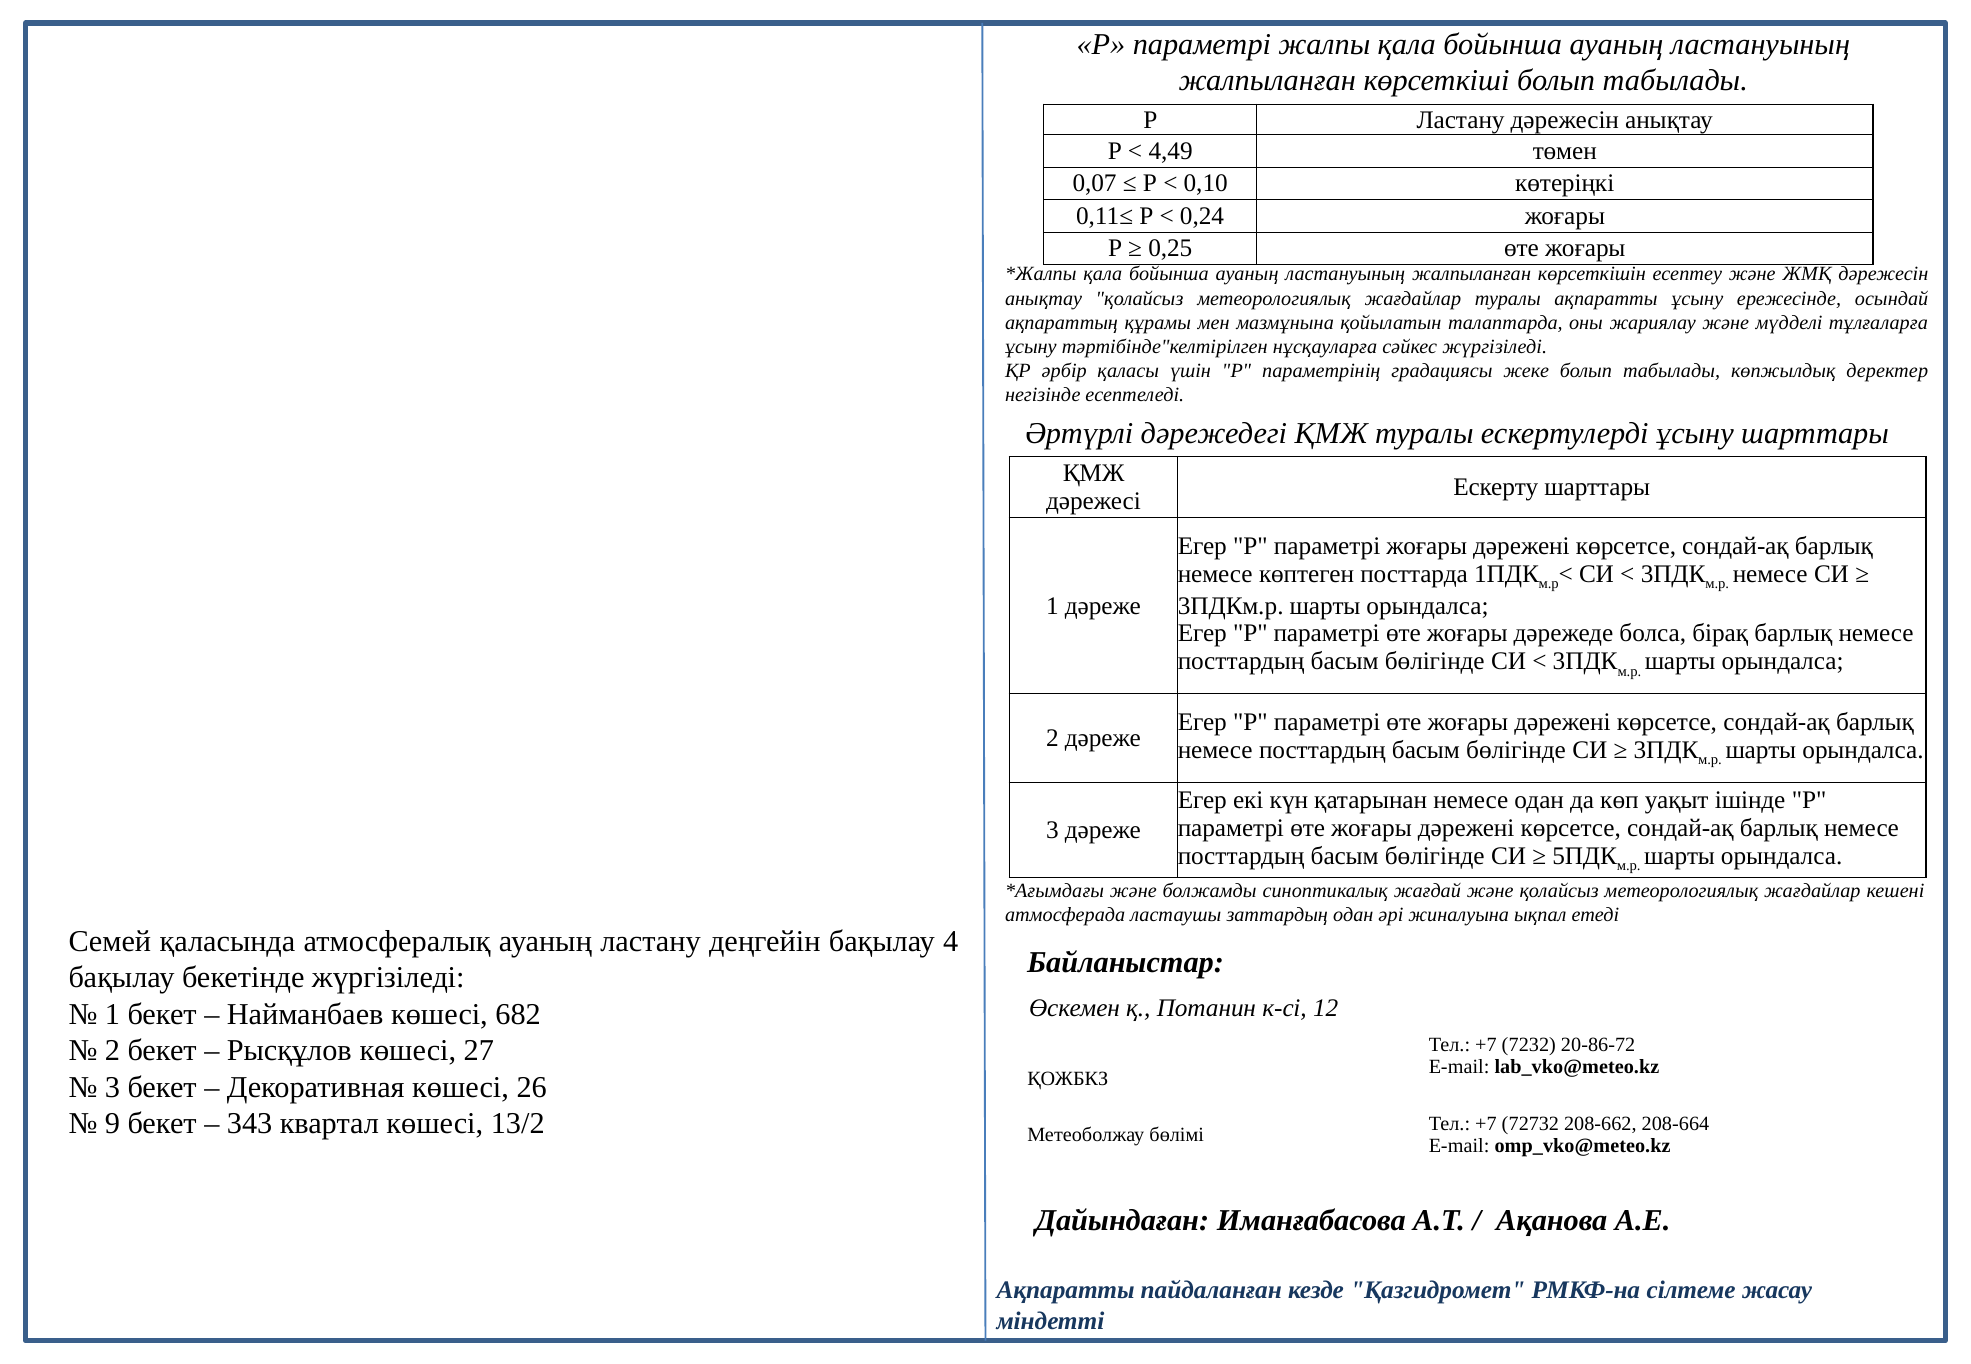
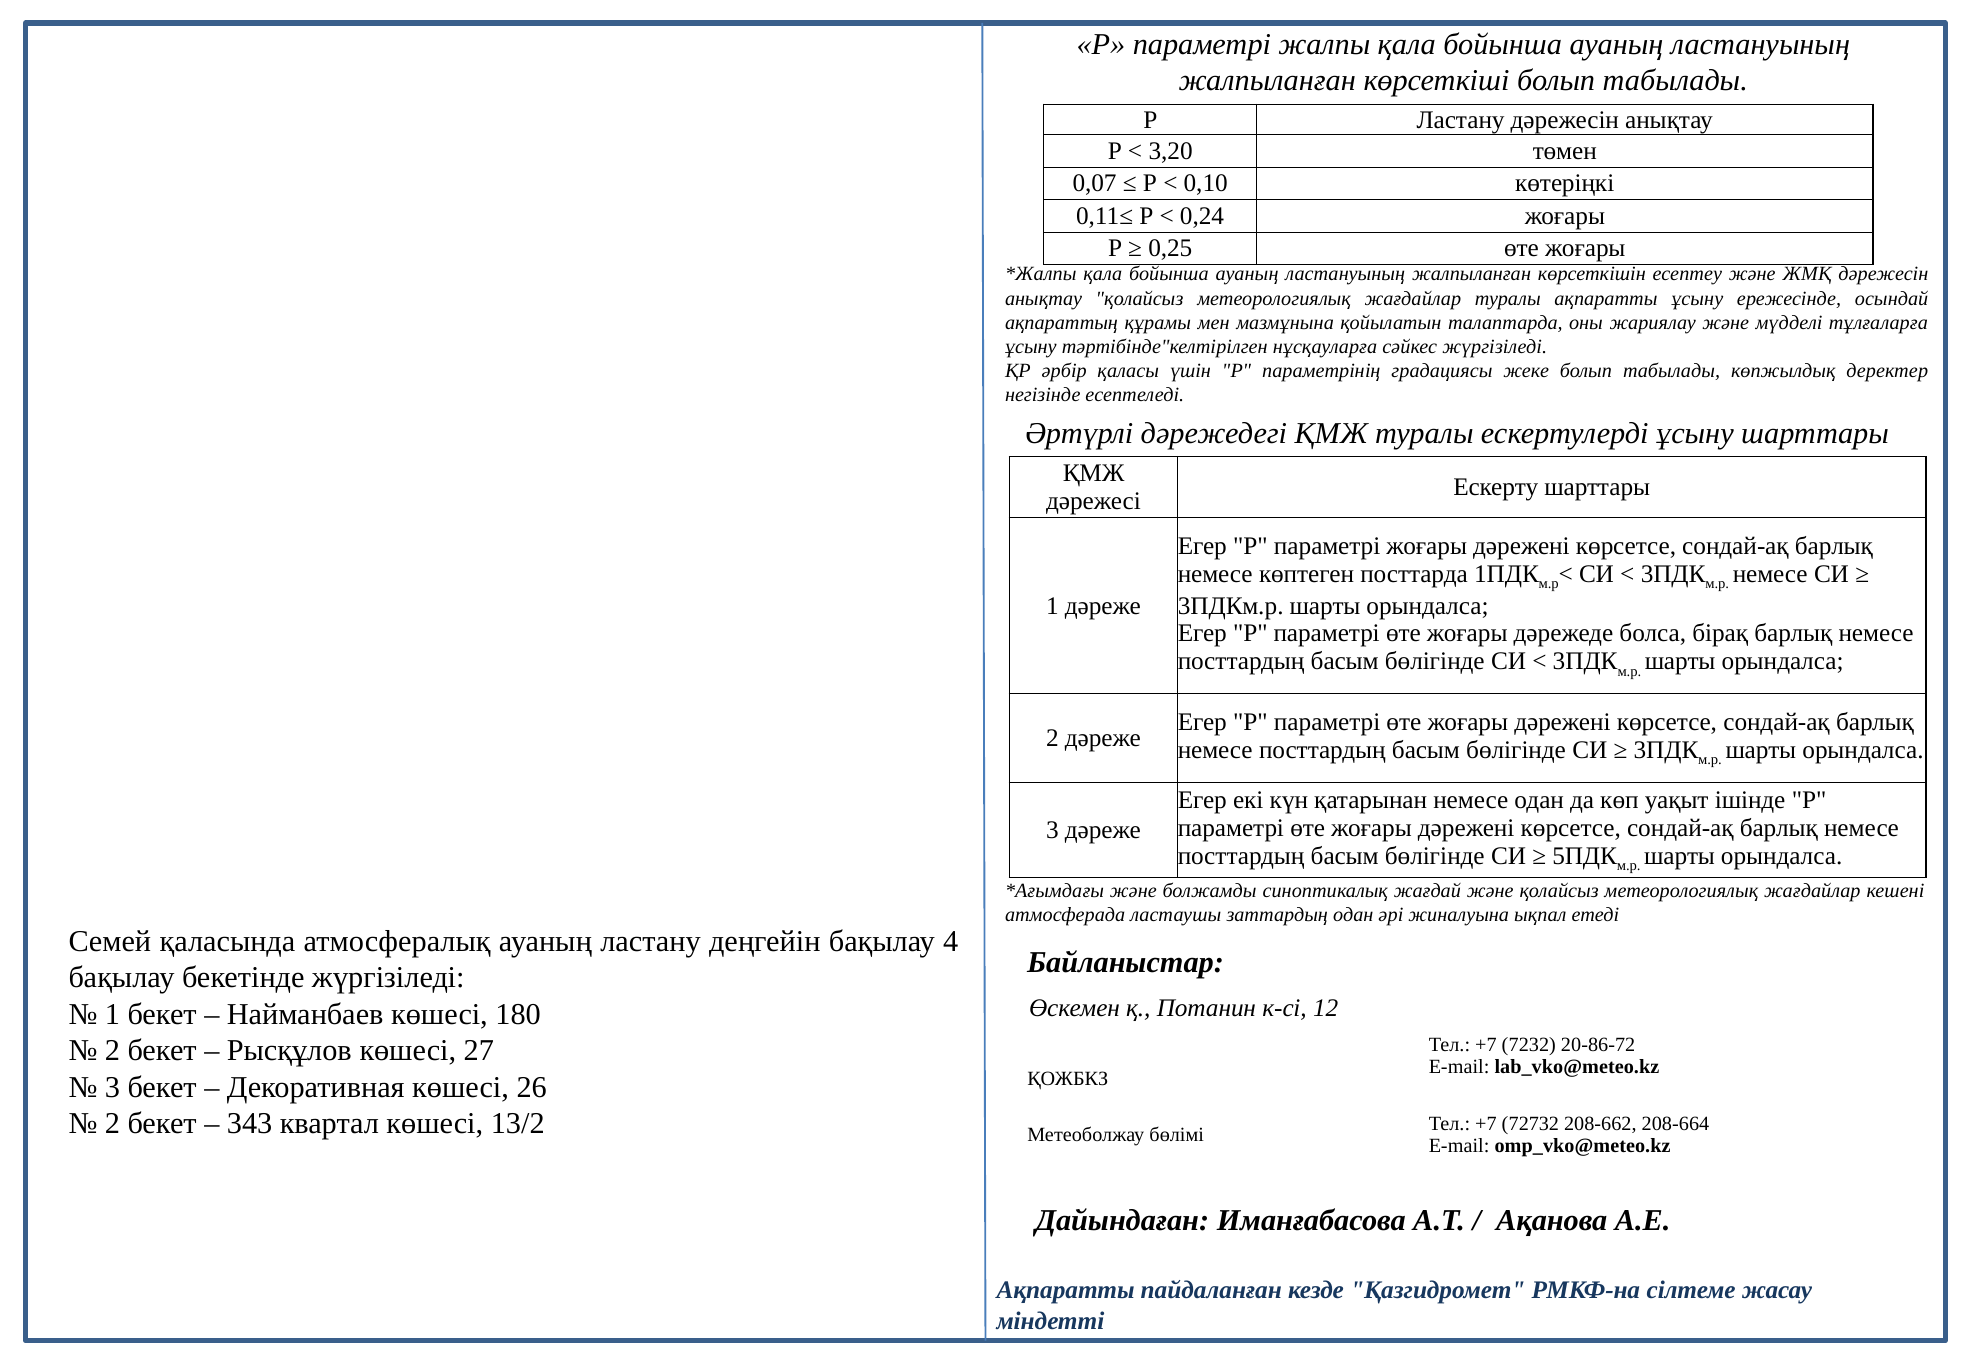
4,49: 4,49 -> 3,20
682: 682 -> 180
9 at (113, 1124): 9 -> 2
